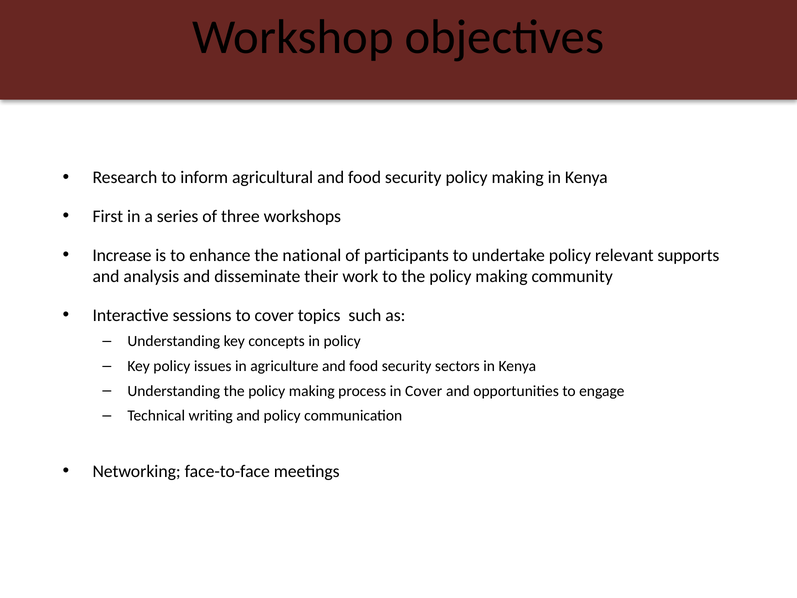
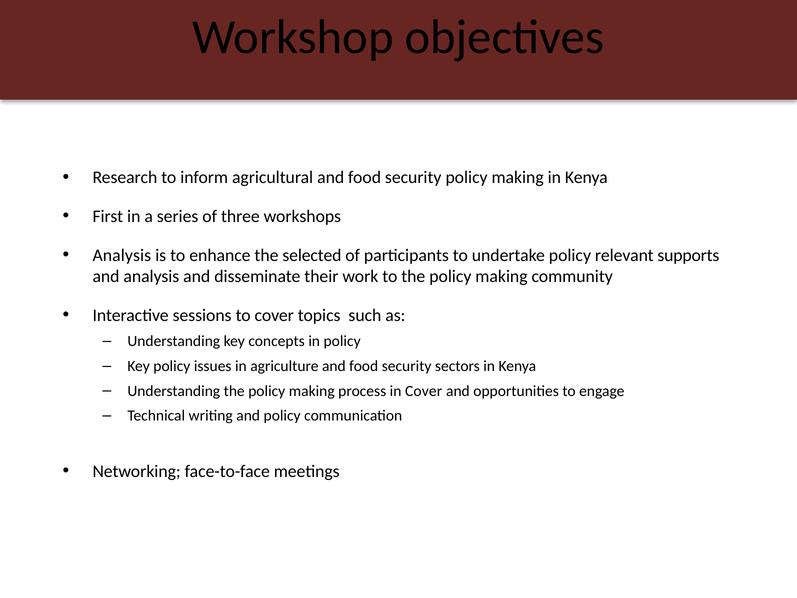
Increase at (122, 255): Increase -> Analysis
national: national -> selected
